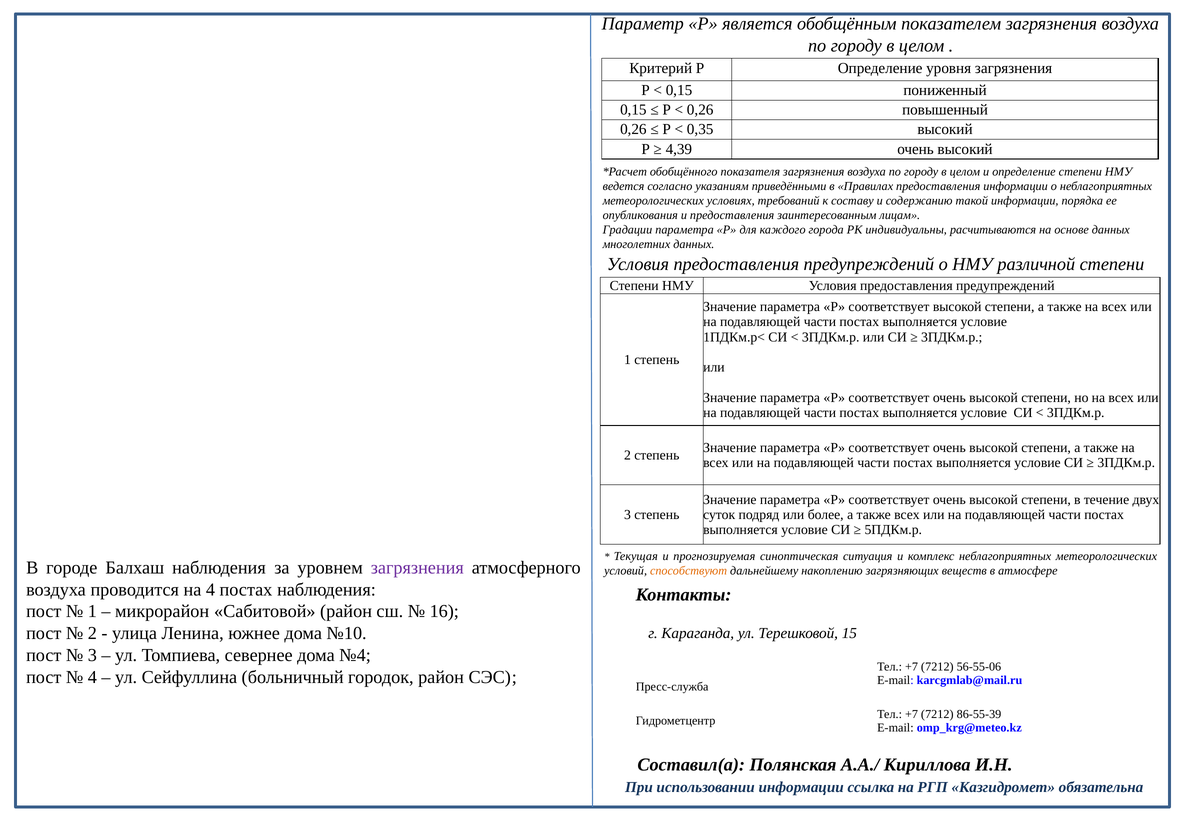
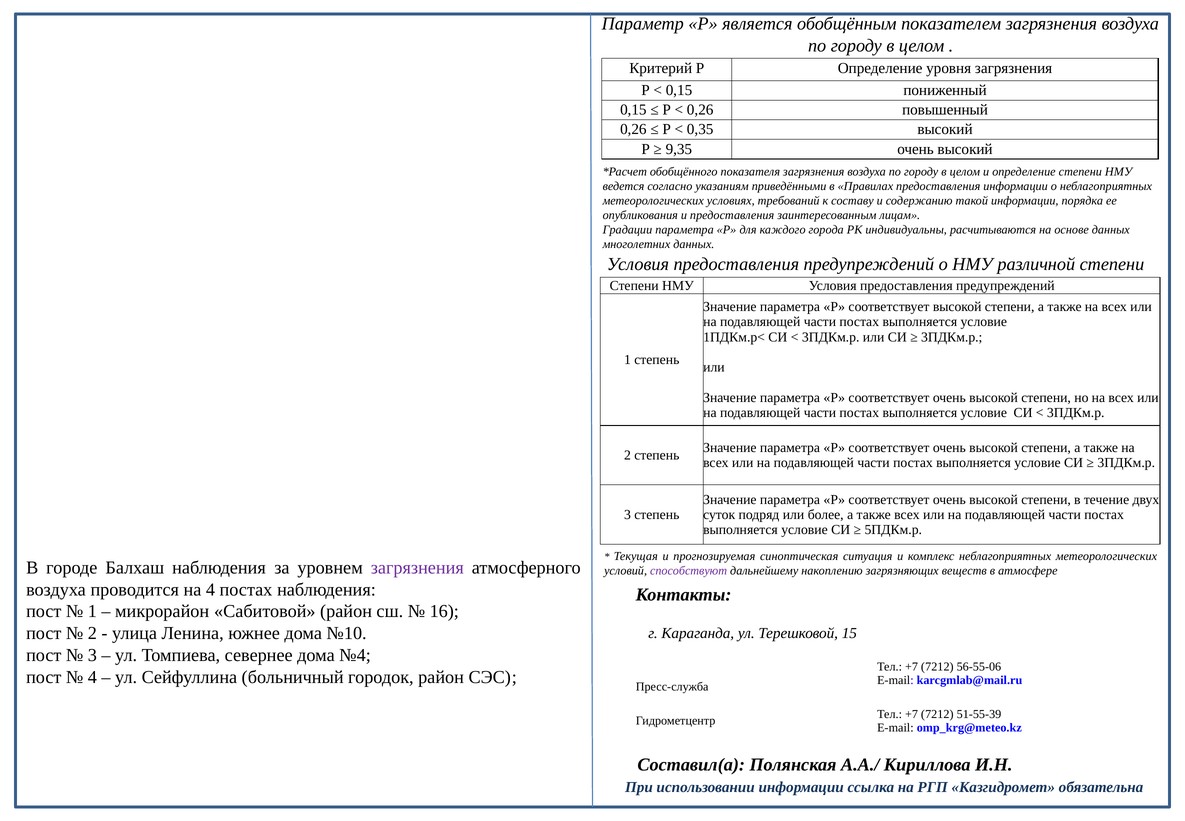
4,39: 4,39 -> 9,35
способствуют colour: orange -> purple
86-55-39: 86-55-39 -> 51-55-39
